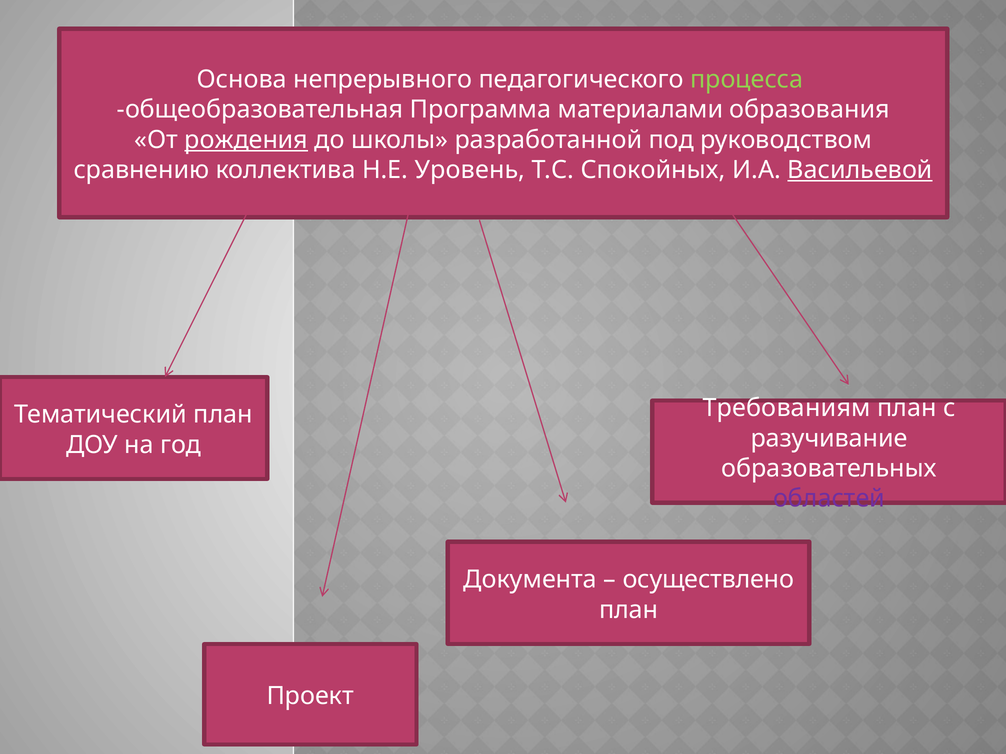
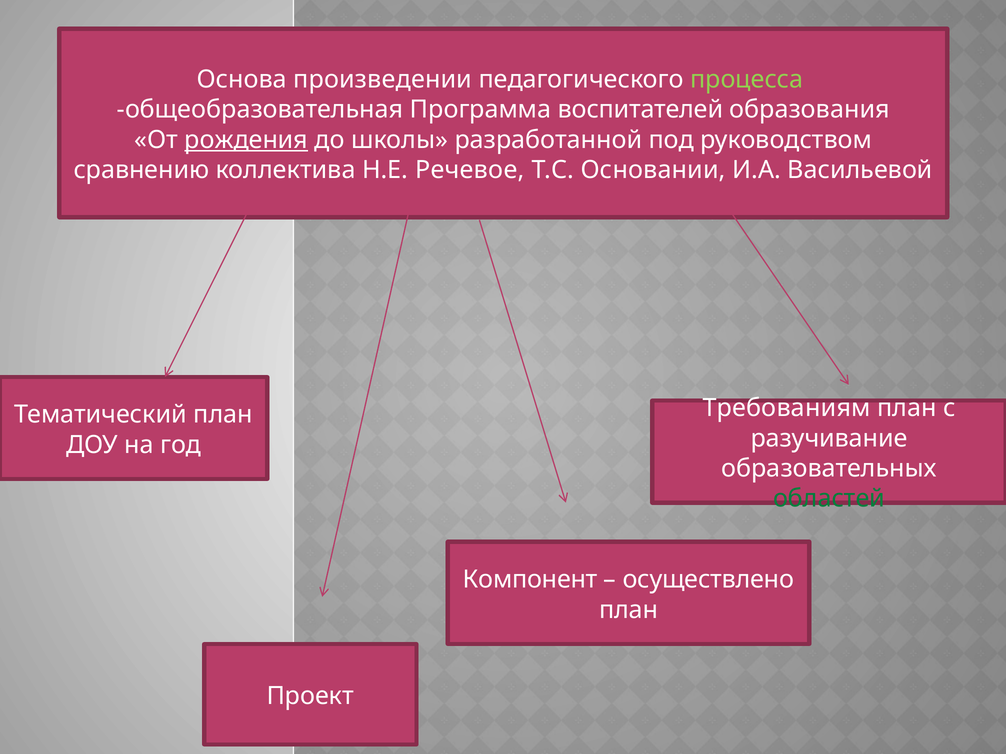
непрерывного: непрерывного -> произведении
материалами: материалами -> воспитателей
Уровень: Уровень -> Речевое
Спокойных: Спокойных -> Основании
Васильевой underline: present -> none
областей colour: purple -> green
Документа: Документа -> Компонент
